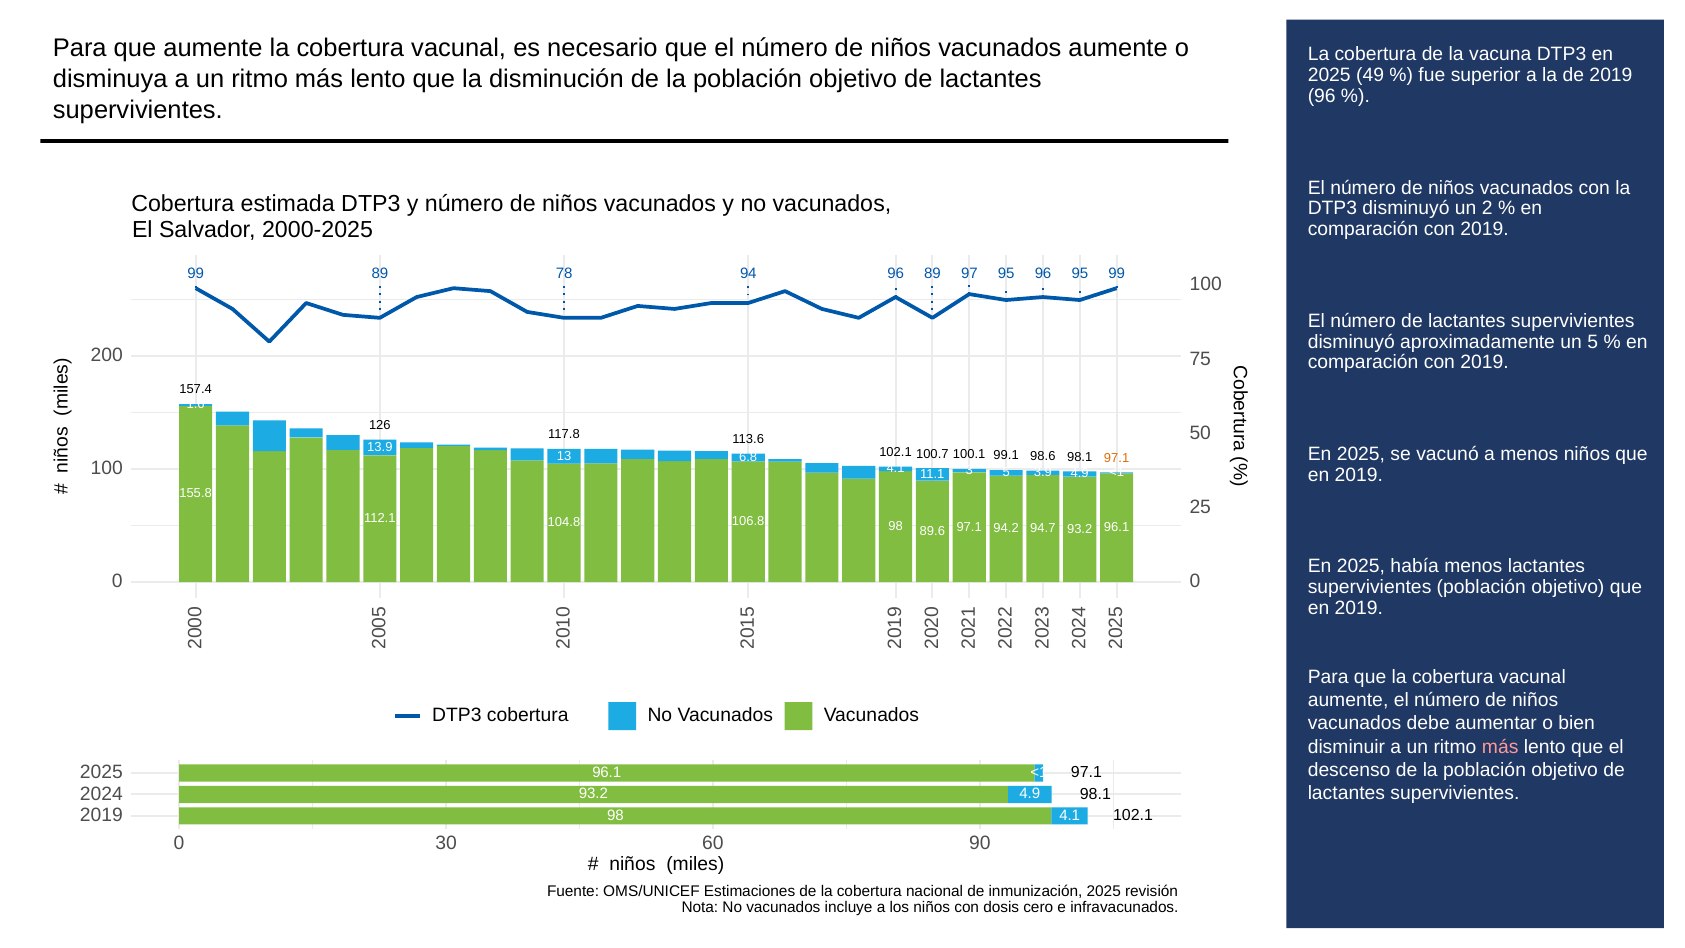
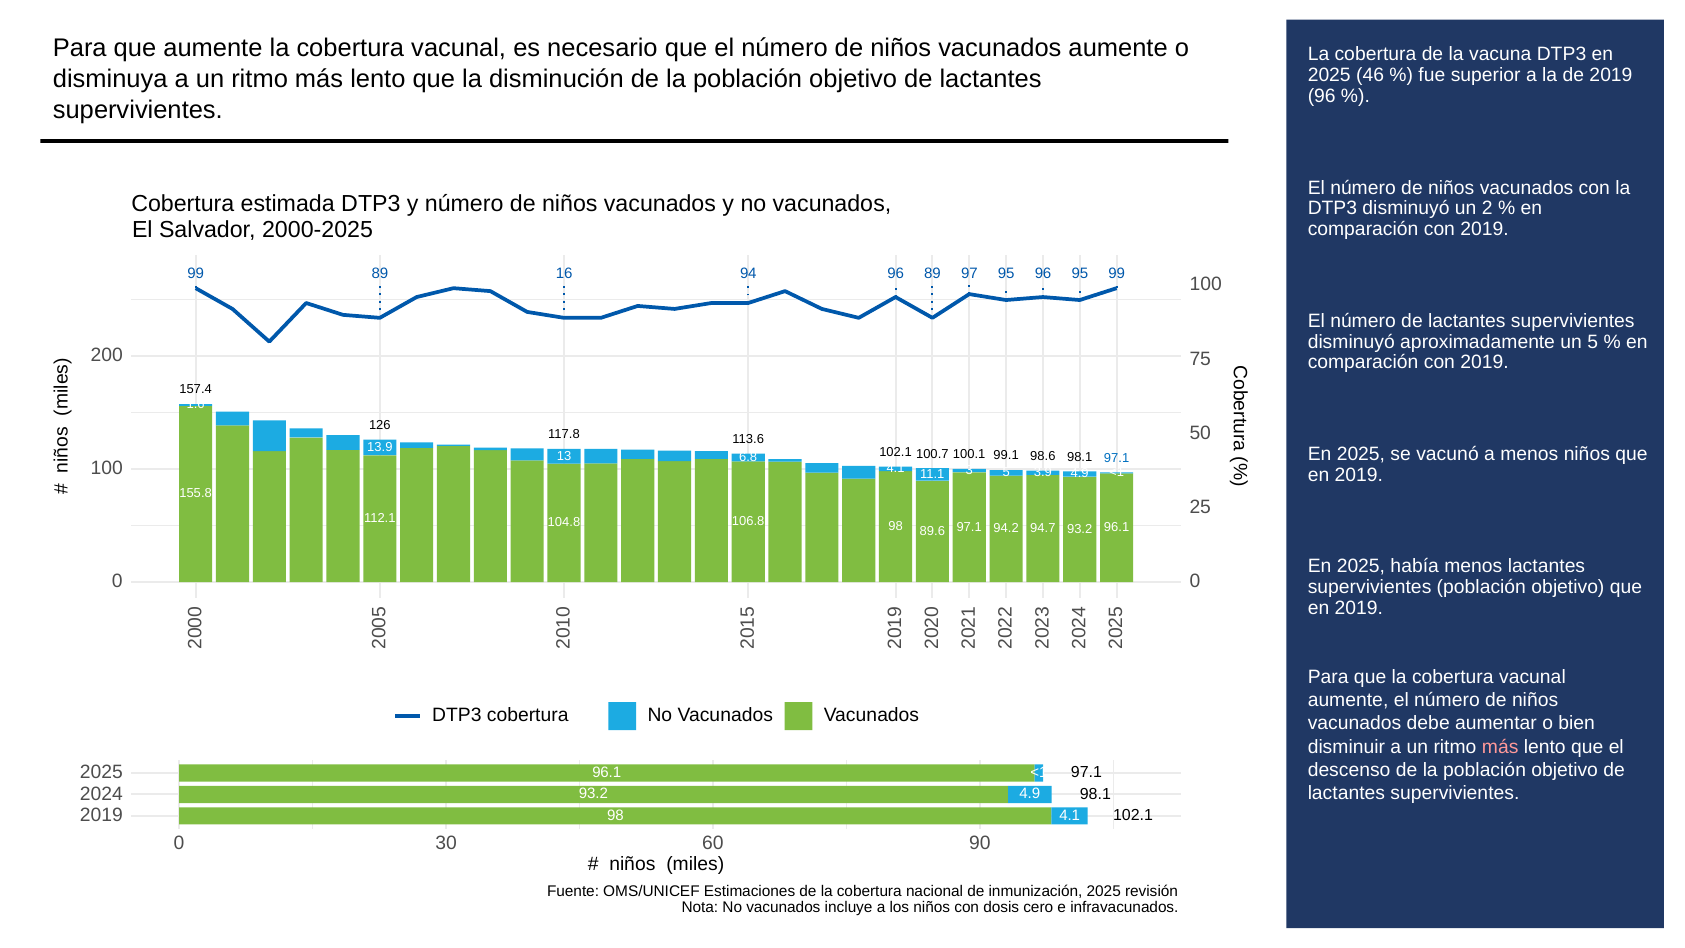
49: 49 -> 46
78: 78 -> 16
97.1 at (1117, 458) colour: orange -> blue
